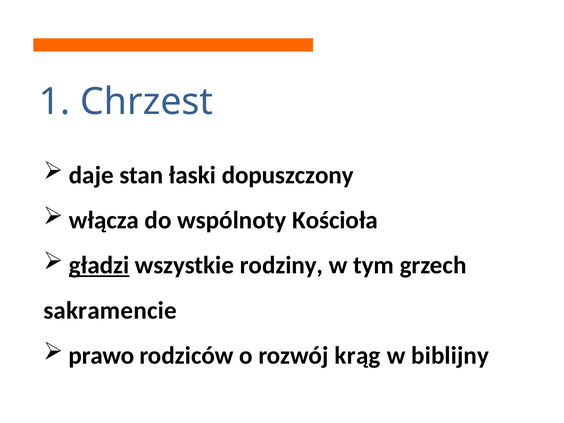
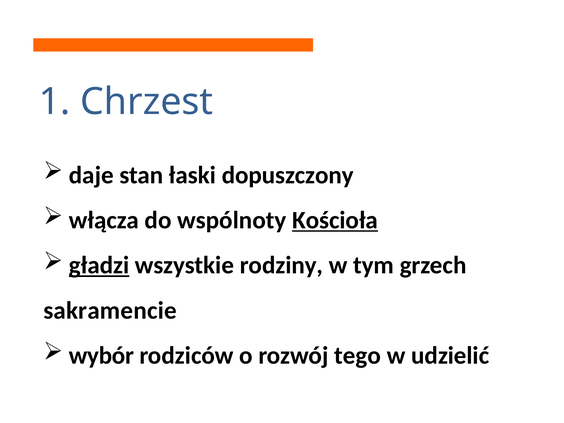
Kościoła underline: none -> present
prawo: prawo -> wybór
krąg: krąg -> tego
biblijny: biblijny -> udzielić
